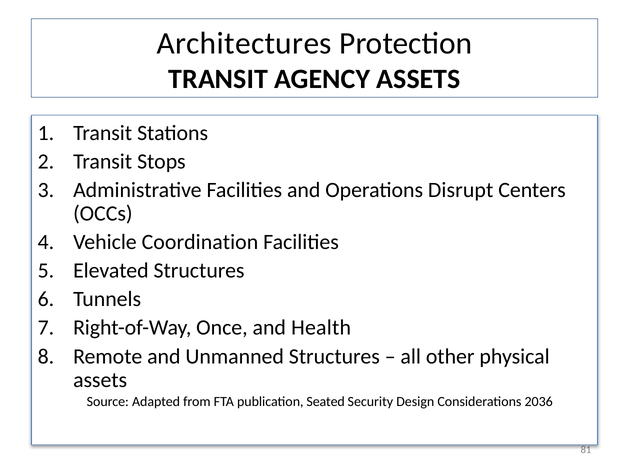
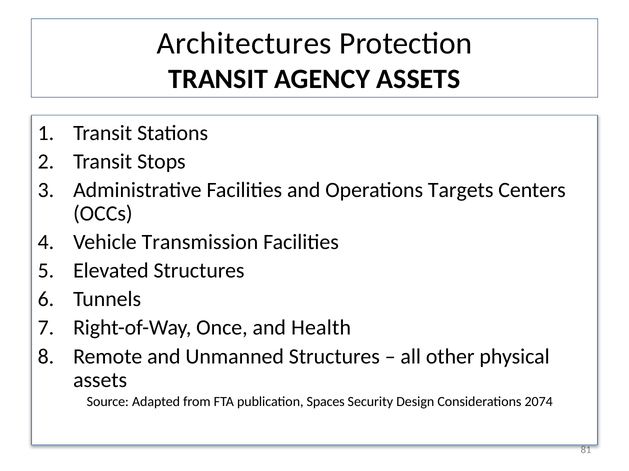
Disrupt: Disrupt -> Targets
Coordination: Coordination -> Transmission
Seated: Seated -> Spaces
2036: 2036 -> 2074
